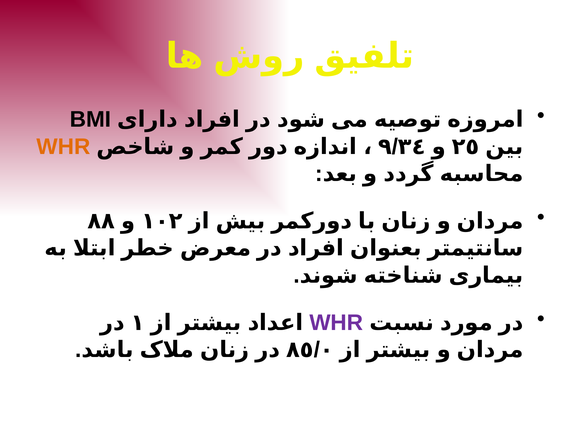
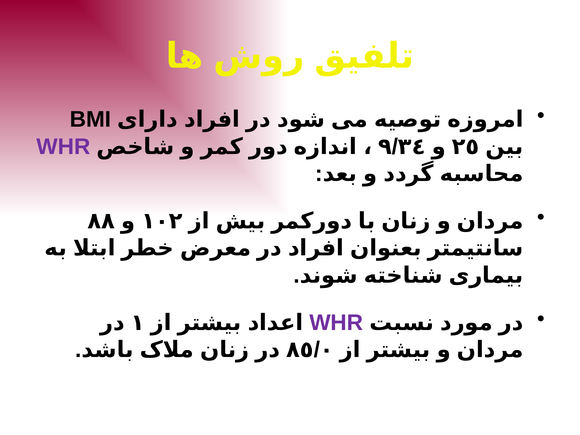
WHR at (64, 147) colour: orange -> purple
